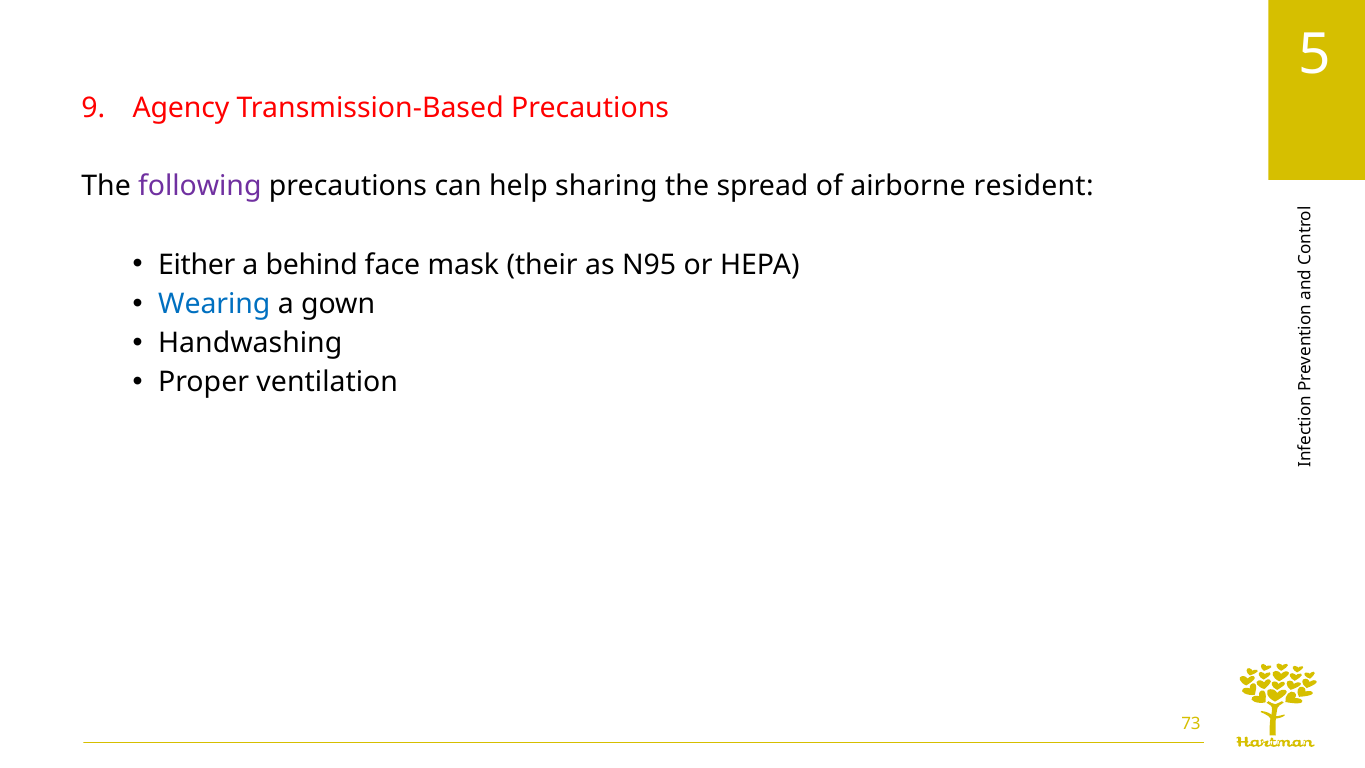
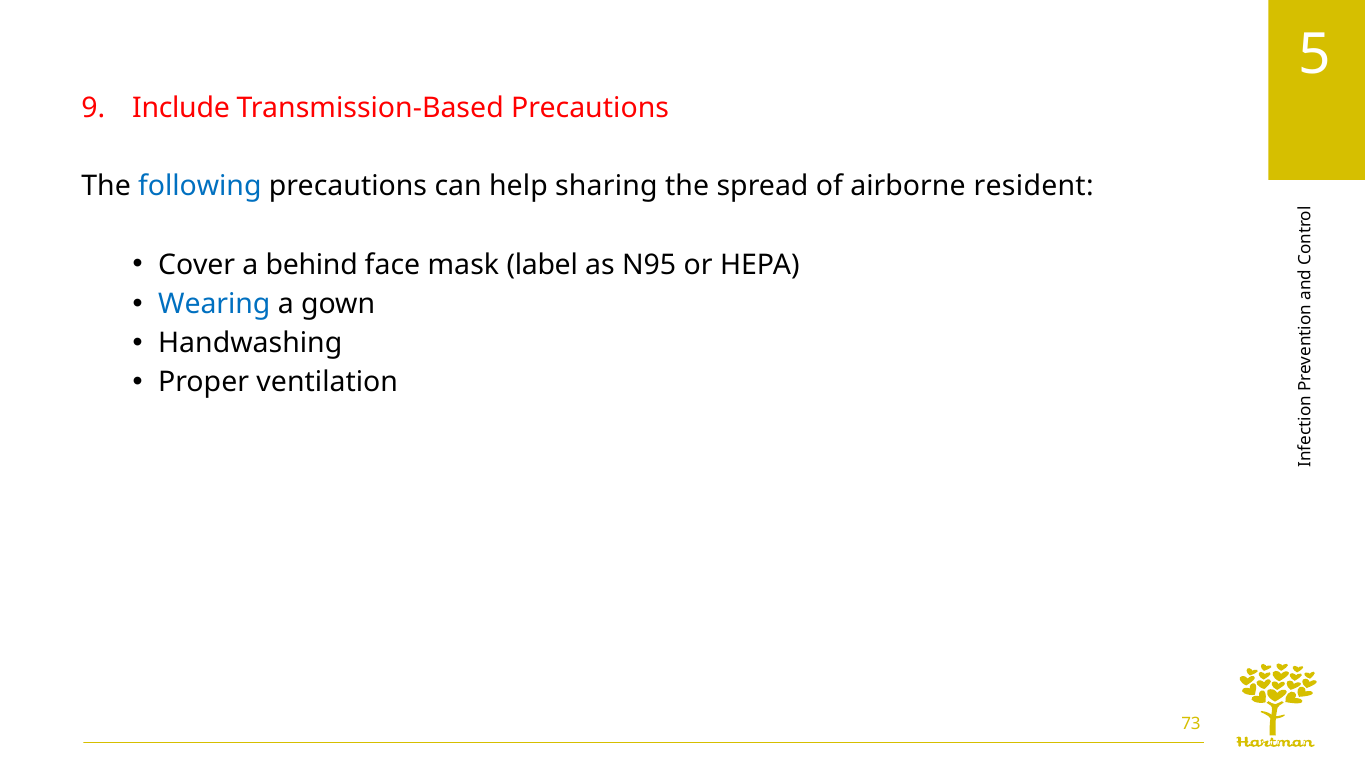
Agency: Agency -> Include
following colour: purple -> blue
Either: Either -> Cover
their: their -> label
